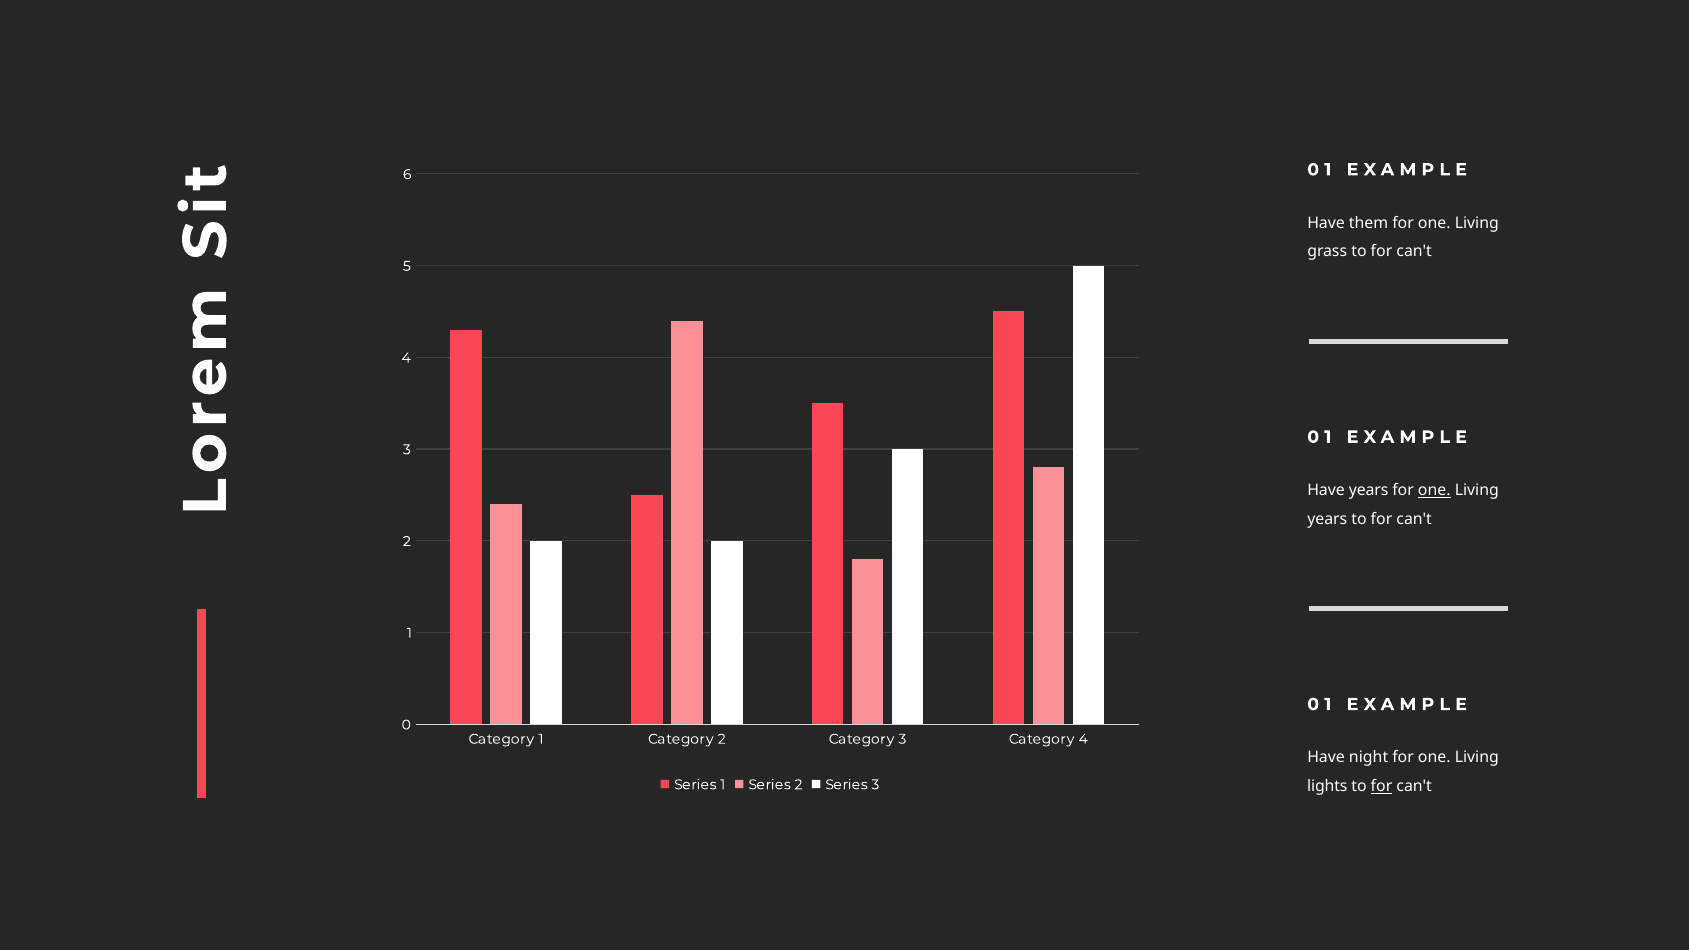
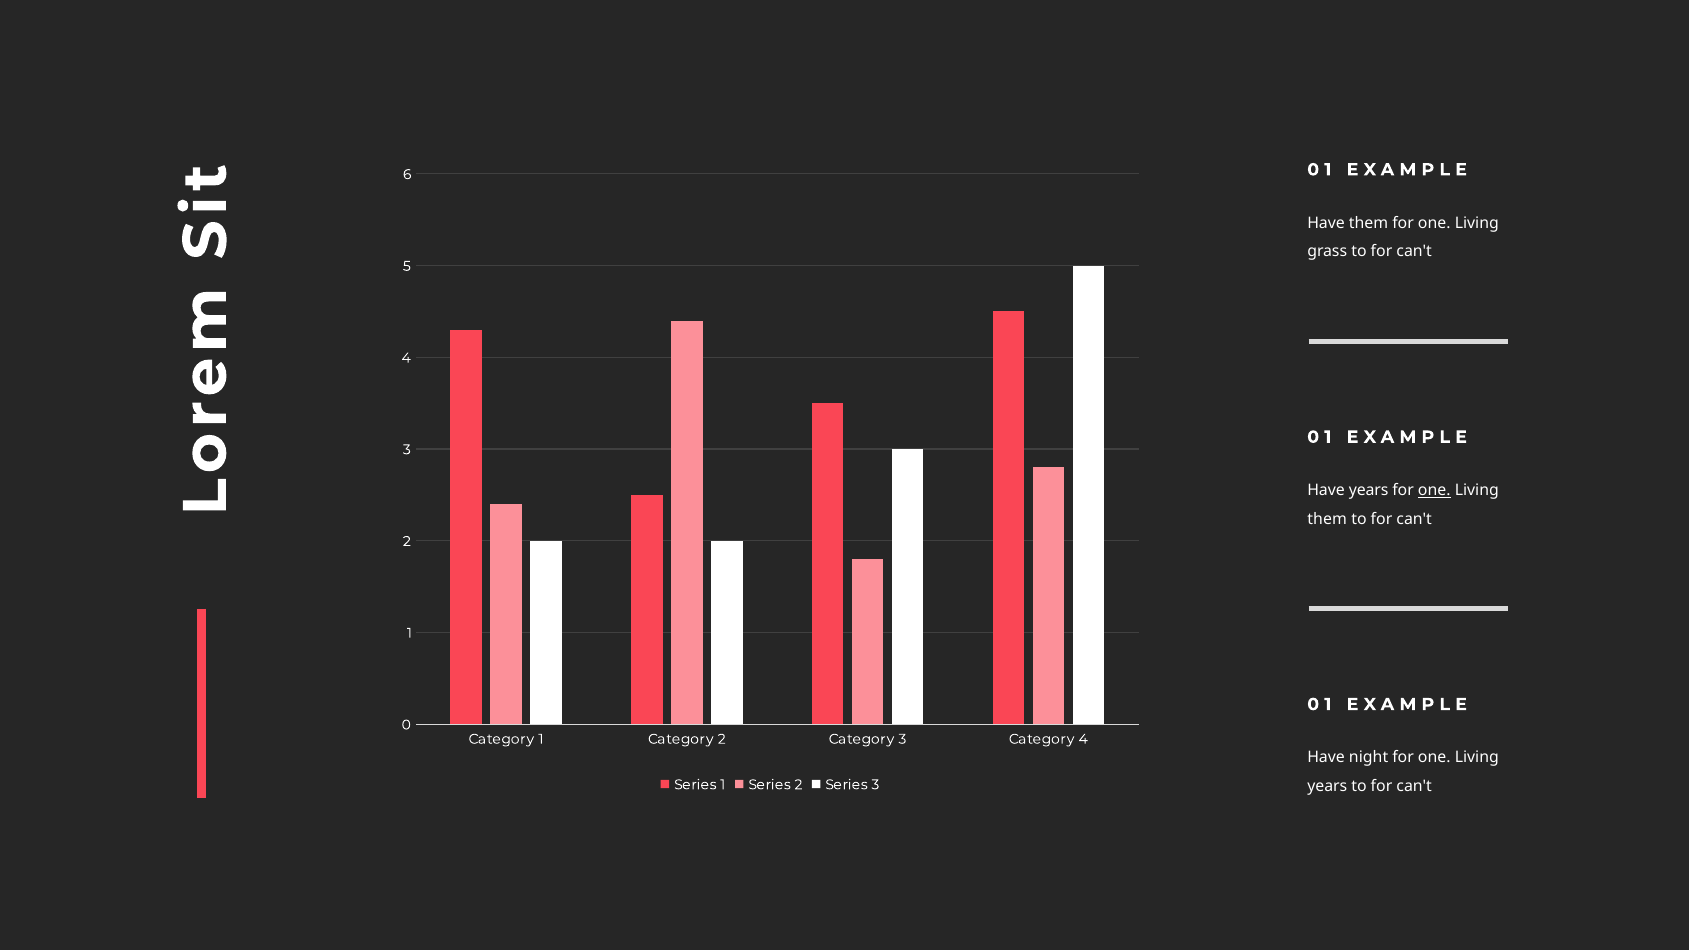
years at (1327, 519): years -> them
lights at (1327, 786): lights -> years
for at (1382, 786) underline: present -> none
